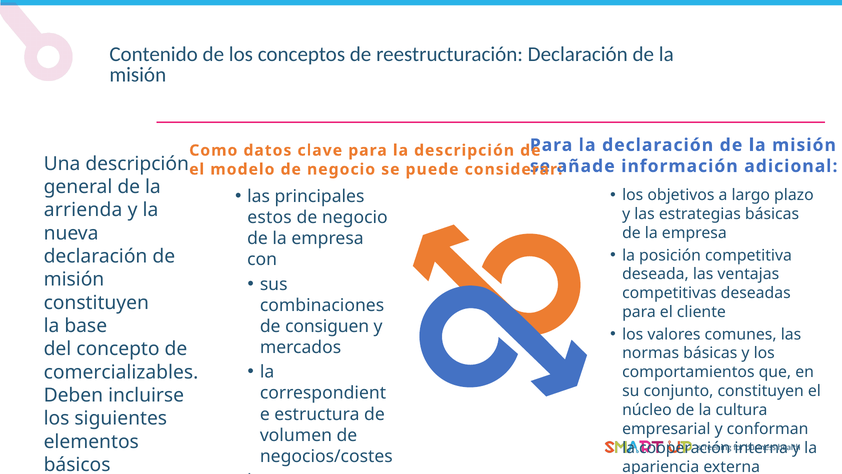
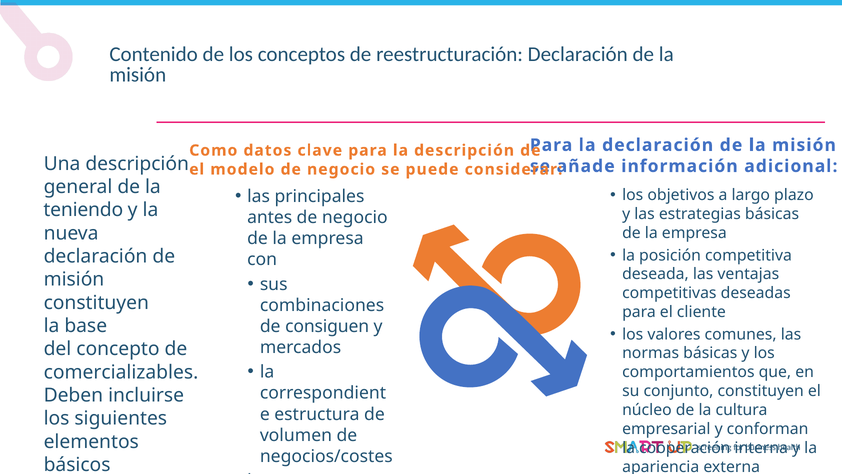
arrienda: arrienda -> teniendo
estos: estos -> antes
